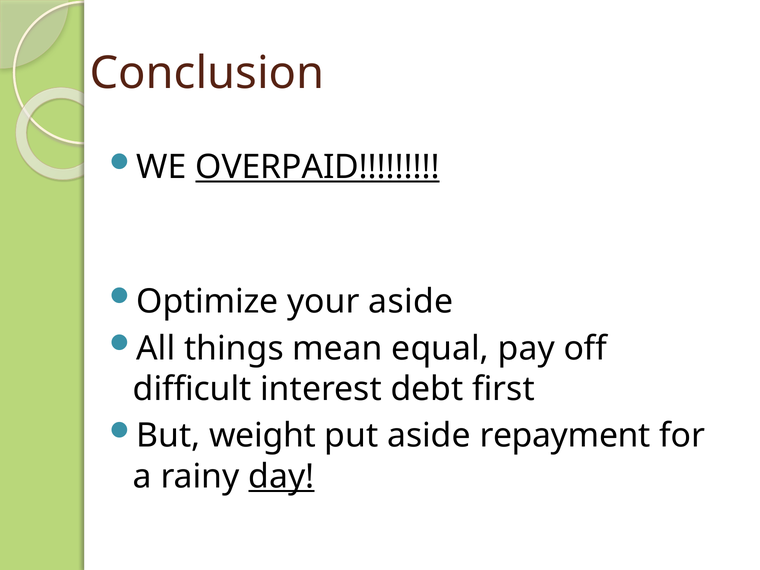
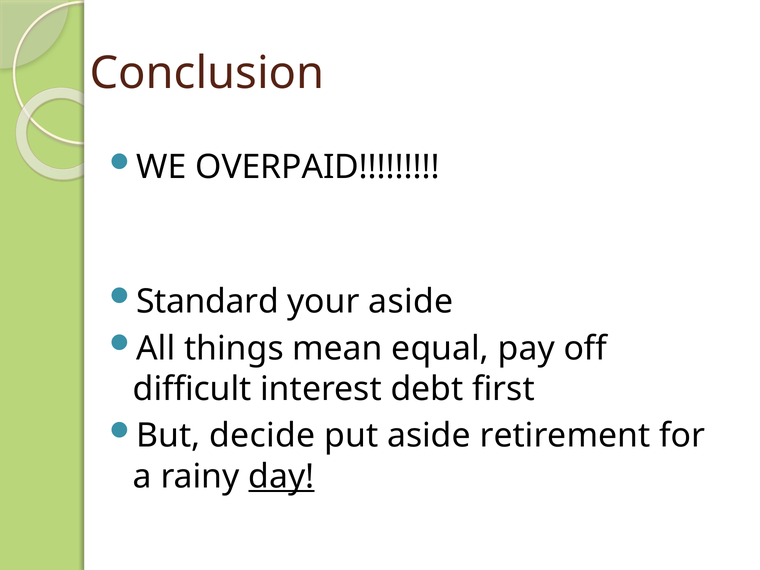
OVERPAID underline: present -> none
Optimize: Optimize -> Standard
weight: weight -> decide
repayment: repayment -> retirement
